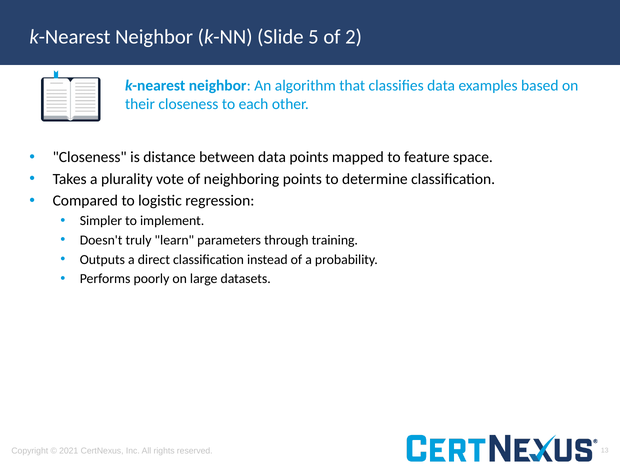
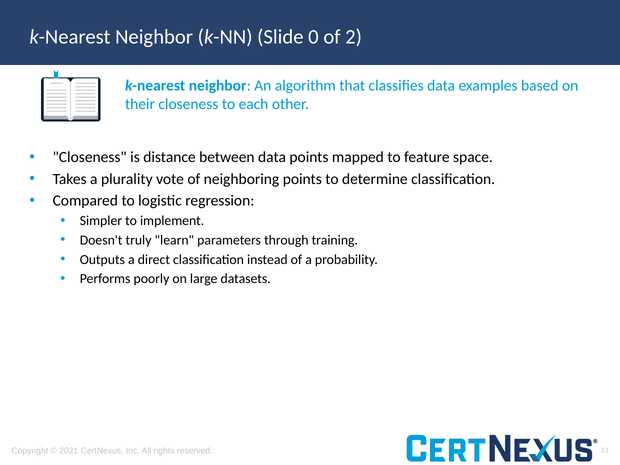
5: 5 -> 0
